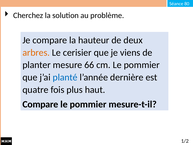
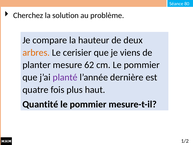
66: 66 -> 62
planté colour: blue -> purple
Compare at (40, 104): Compare -> Quantité
